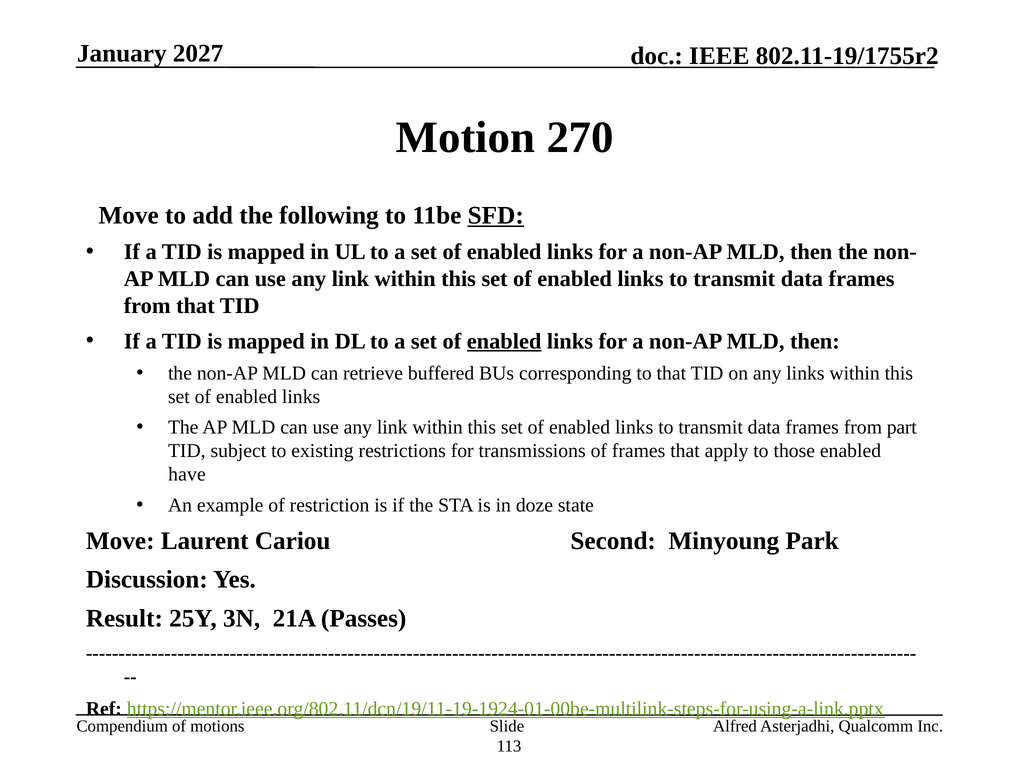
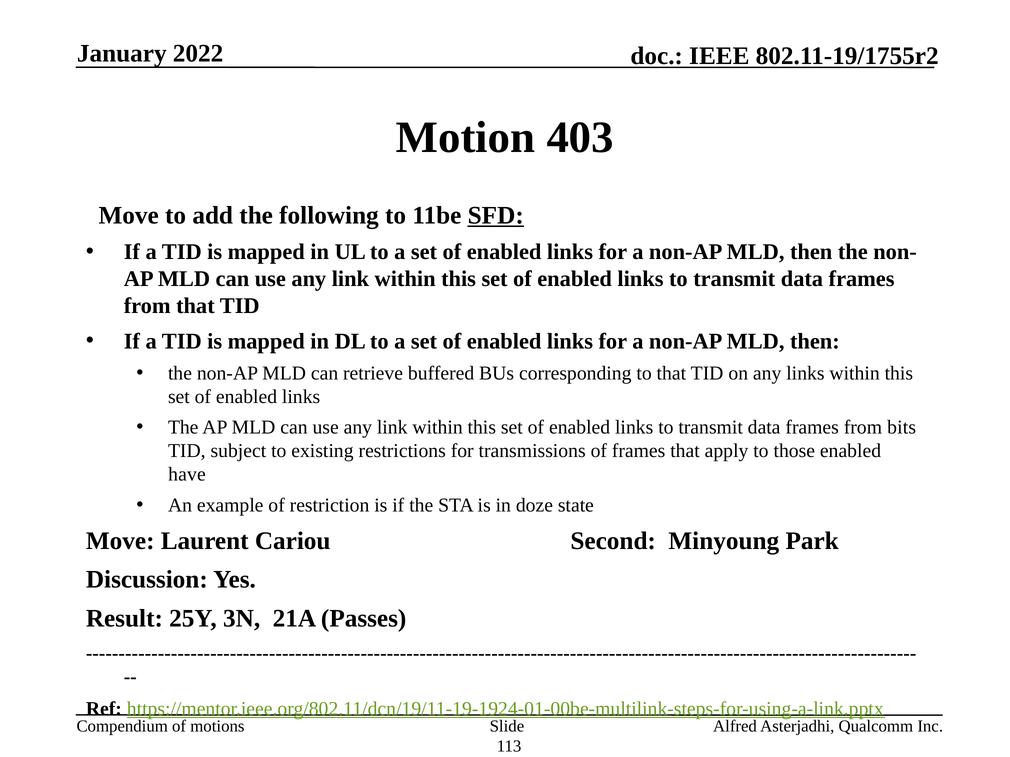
2027: 2027 -> 2022
270: 270 -> 403
enabled at (504, 341) underline: present -> none
part: part -> bits
